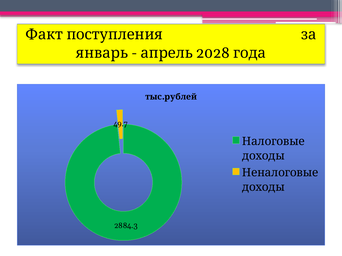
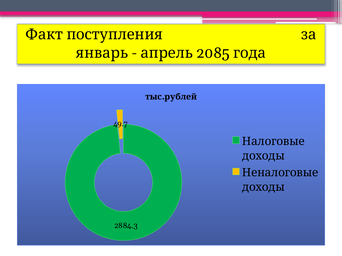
2028: 2028 -> 2085
